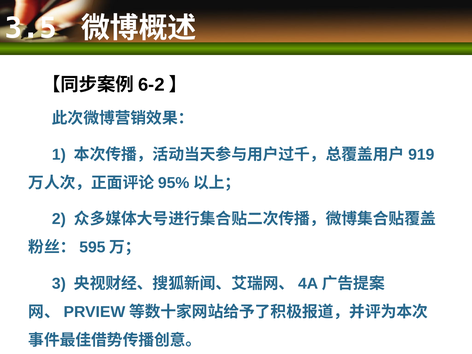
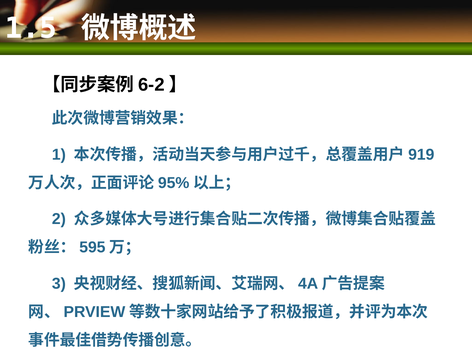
3.5: 3.5 -> 1.5
